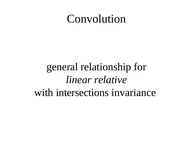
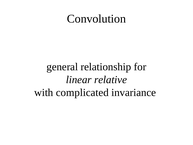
intersections: intersections -> complicated
